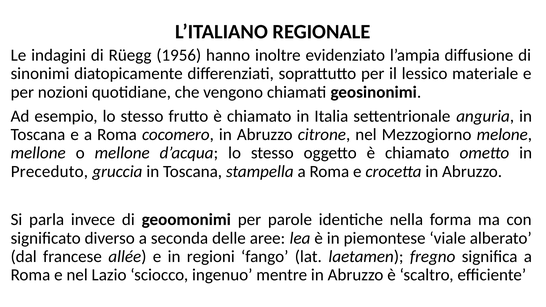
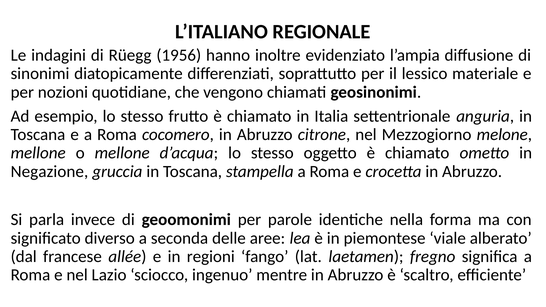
Preceduto: Preceduto -> Negazione
